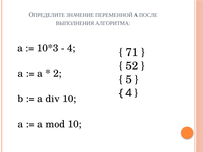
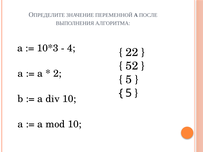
71: 71 -> 22
4 at (129, 93): 4 -> 5
